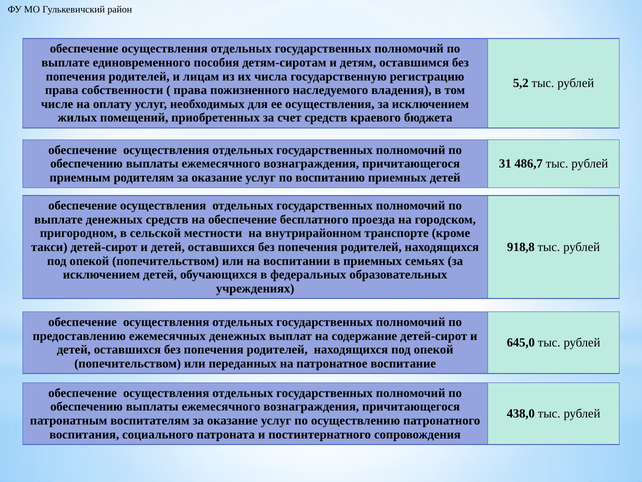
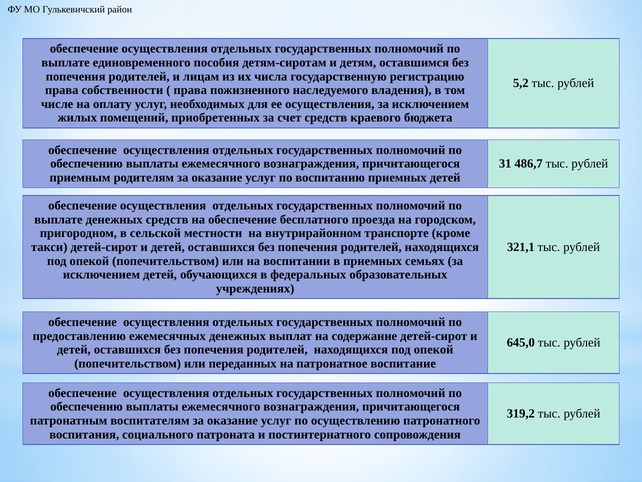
918,8: 918,8 -> 321,1
438,0: 438,0 -> 319,2
